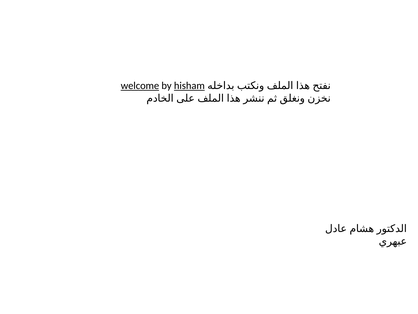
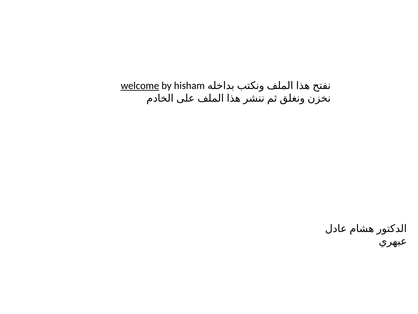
hisham underline: present -> none
